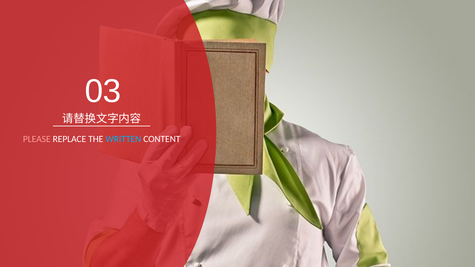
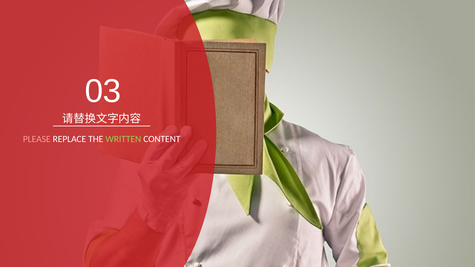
WRITTEN colour: light blue -> light green
